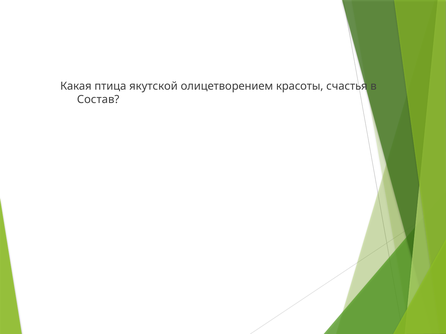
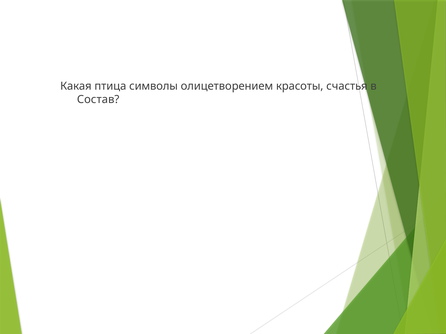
якутской: якутской -> символы
